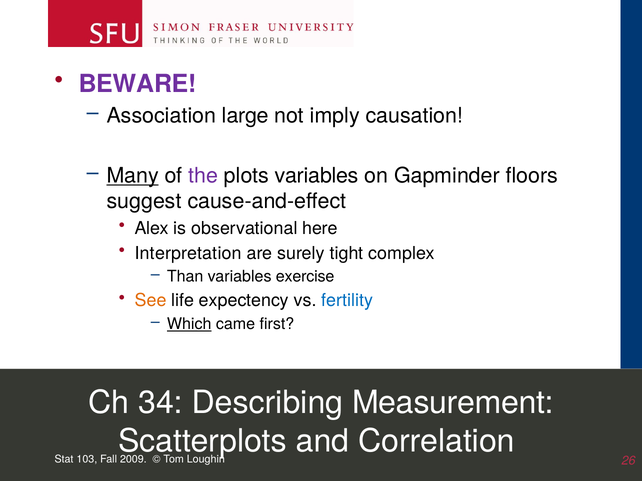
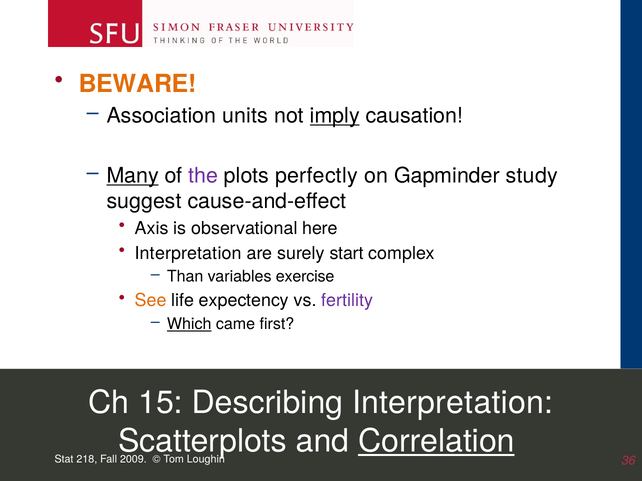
BEWARE colour: purple -> orange
large: large -> units
imply underline: none -> present
plots variables: variables -> perfectly
floors: floors -> study
Alex: Alex -> Axis
tight: tight -> start
fertility colour: blue -> purple
34: 34 -> 15
Describing Measurement: Measurement -> Interpretation
Correlation underline: none -> present
103: 103 -> 218
26: 26 -> 36
